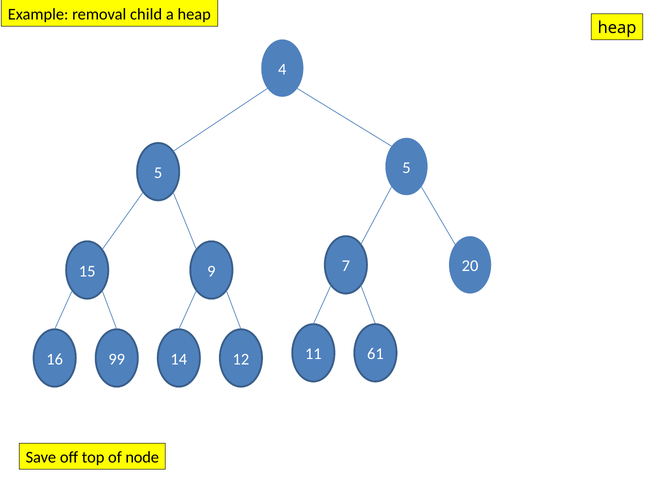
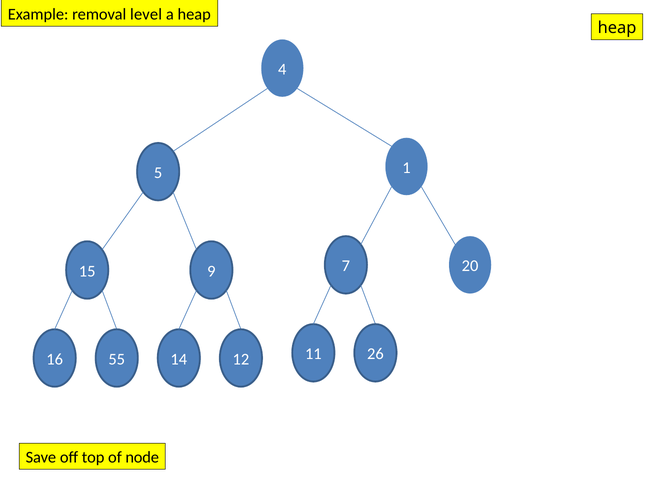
child: child -> level
5 5: 5 -> 1
61: 61 -> 26
99: 99 -> 55
